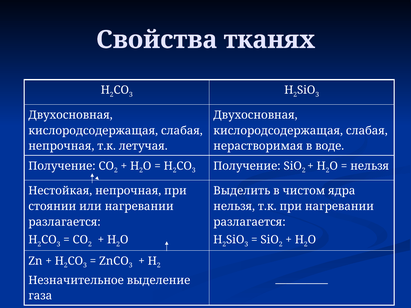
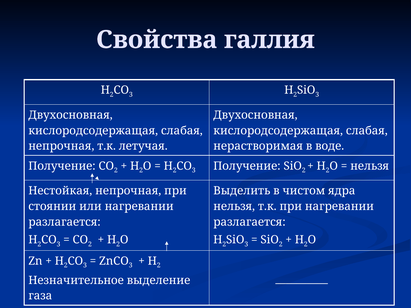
тканях: тканях -> галлия
